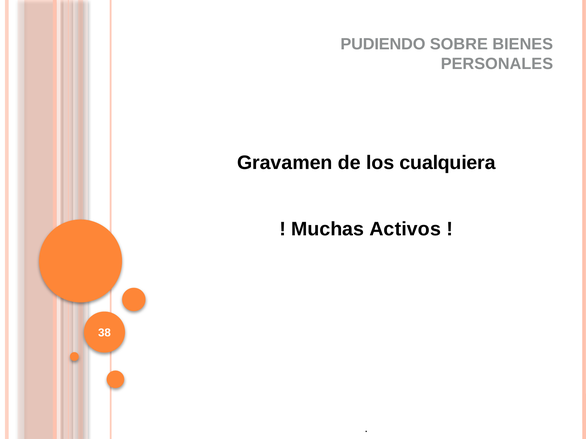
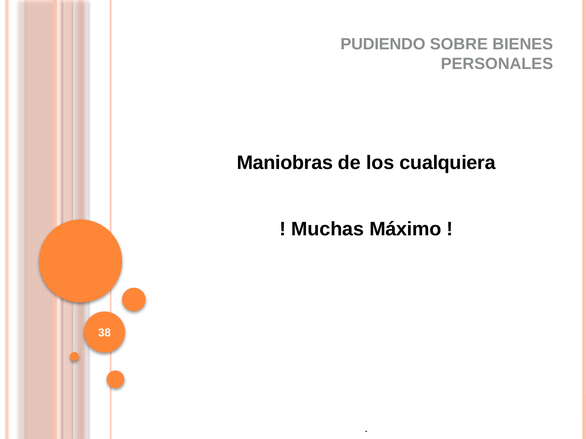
Gravamen: Gravamen -> Maniobras
Activos: Activos -> Máximo
